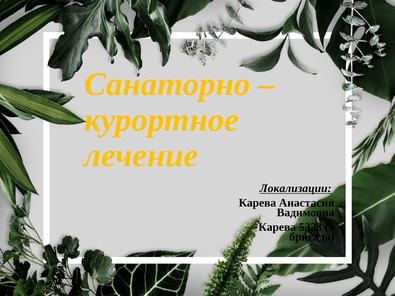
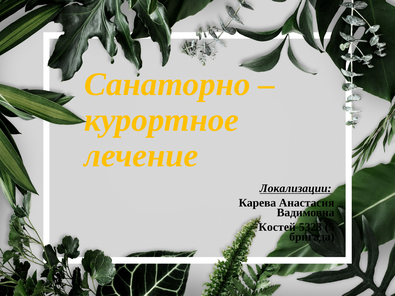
Карева at (277, 227): Карева -> Костей
